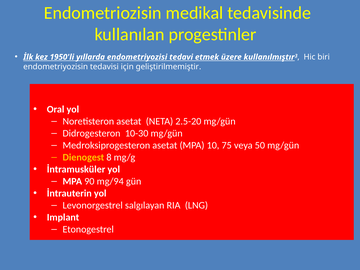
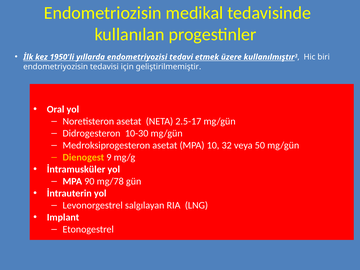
2.5-20: 2.5-20 -> 2.5-17
75: 75 -> 32
8: 8 -> 9
mg/94: mg/94 -> mg/78
